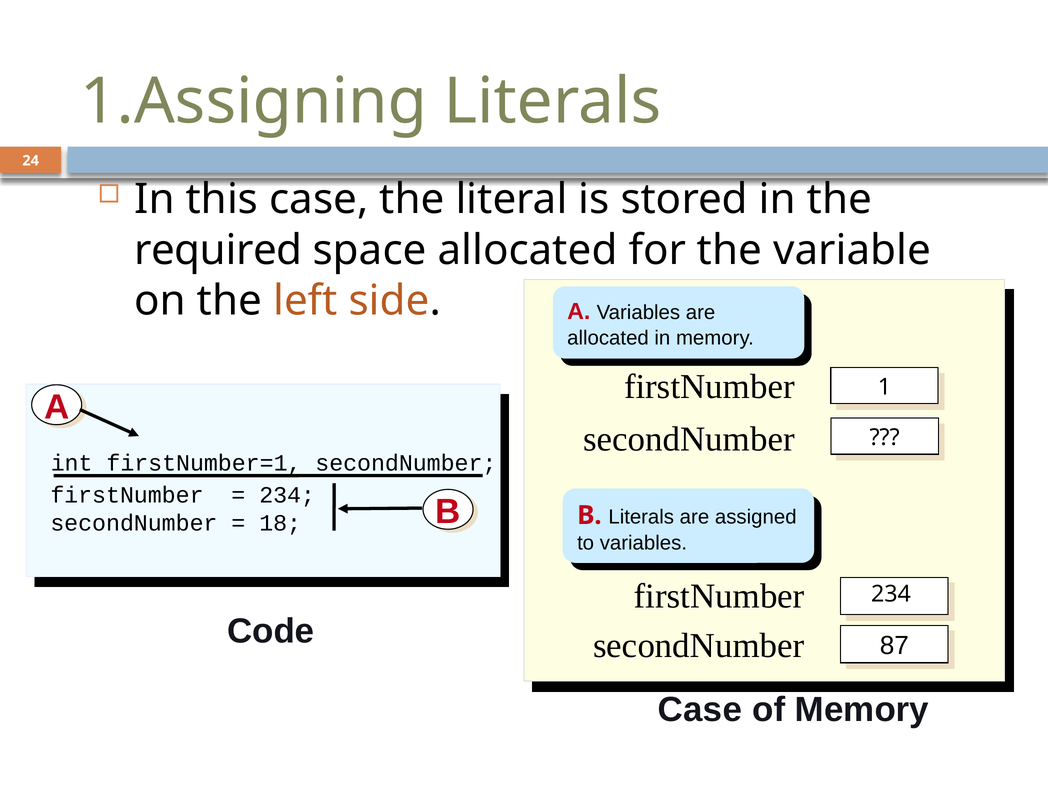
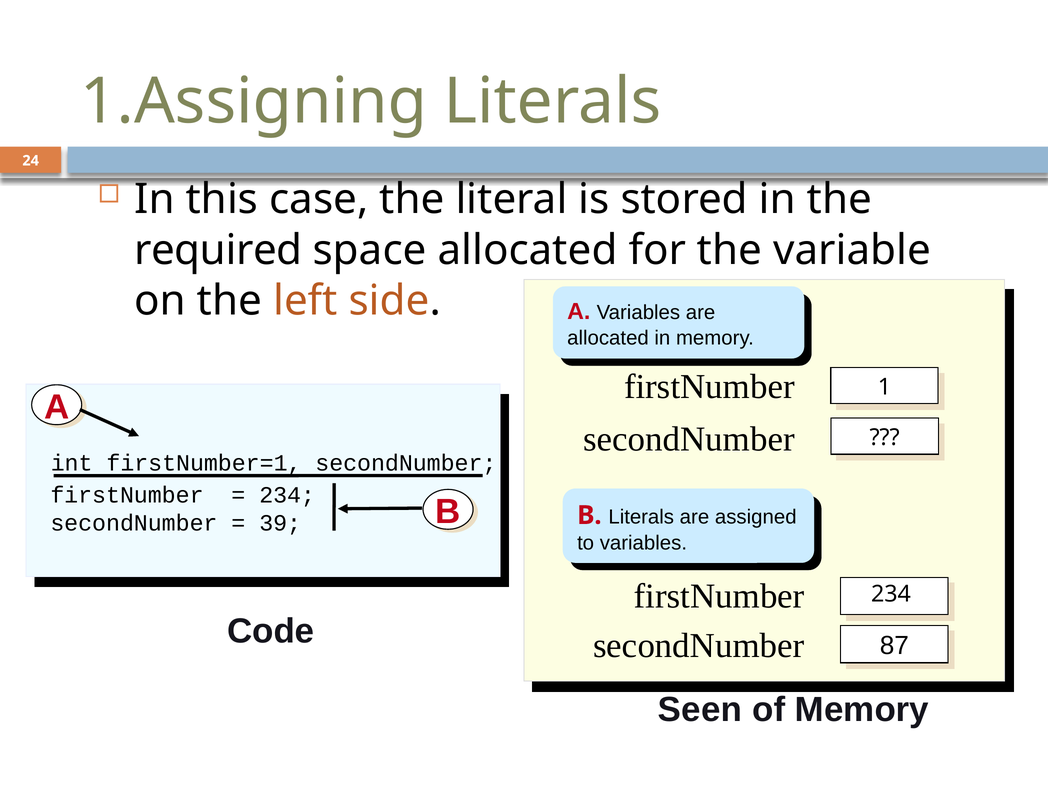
18: 18 -> 39
Case at (700, 710): Case -> Seen
